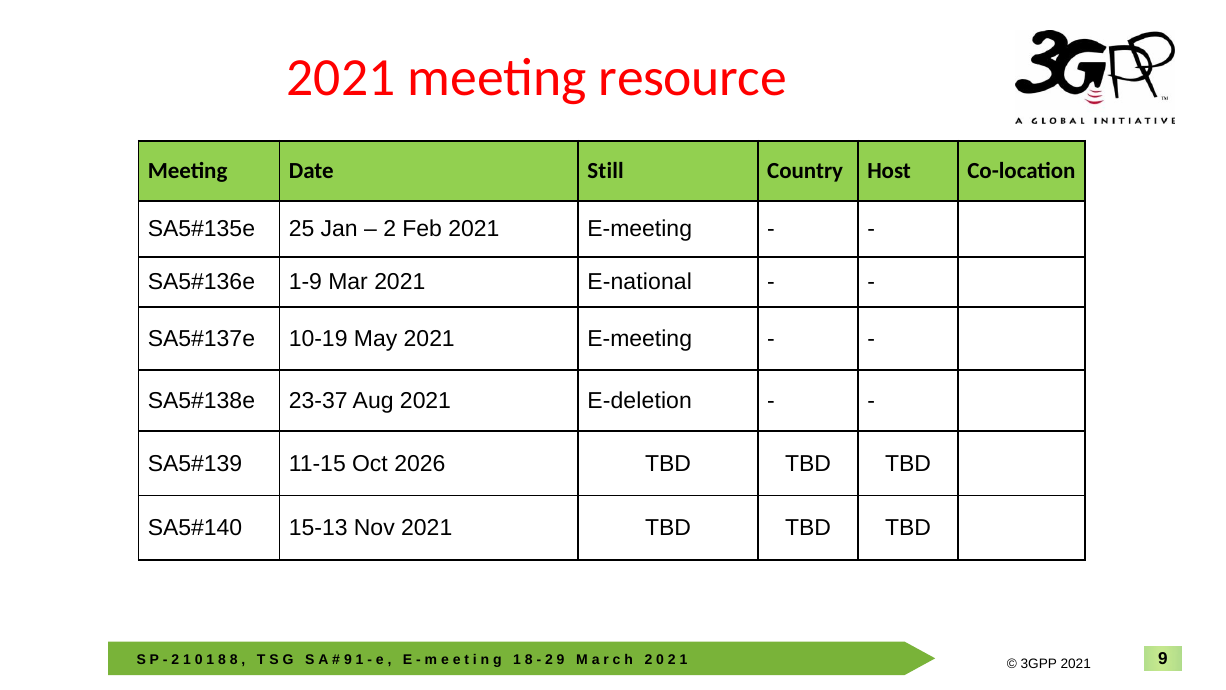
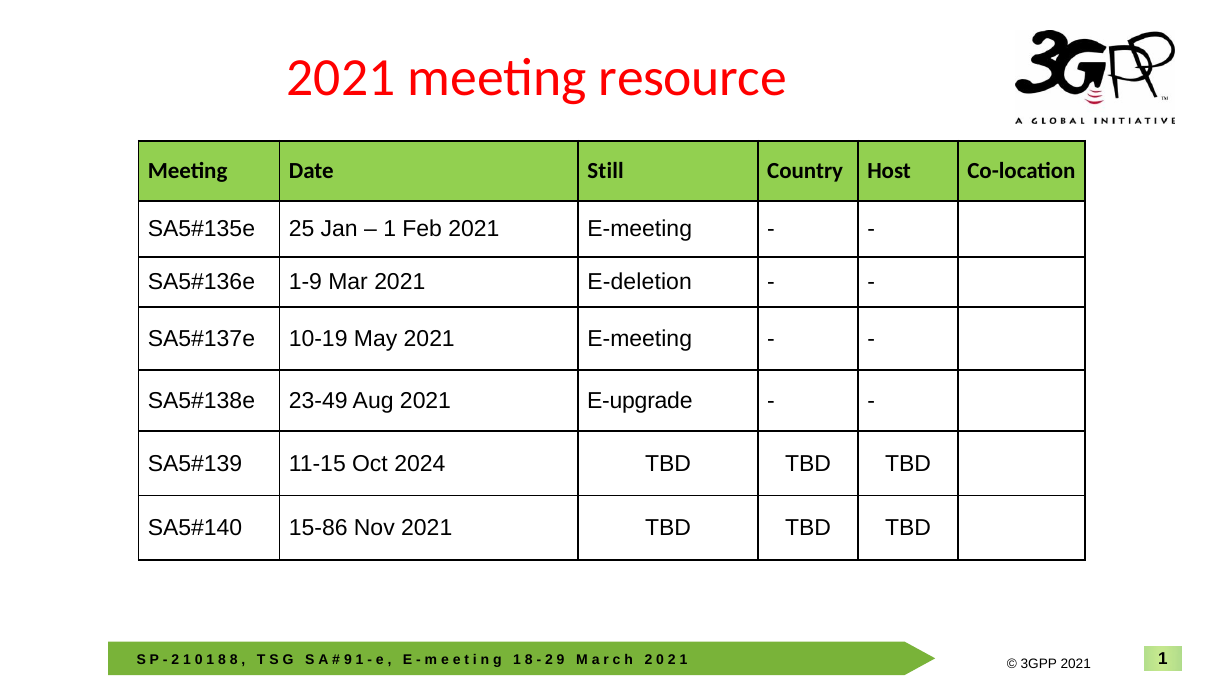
2 at (390, 229): 2 -> 1
E-national: E-national -> E-deletion
23-37: 23-37 -> 23-49
E-deletion: E-deletion -> E-upgrade
2026: 2026 -> 2024
15-13: 15-13 -> 15-86
2021 9: 9 -> 1
